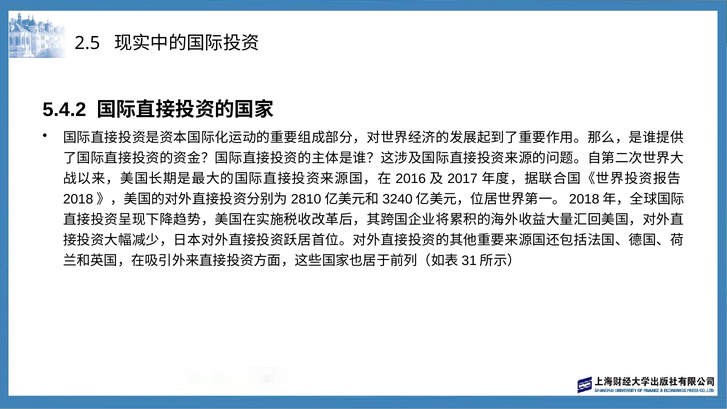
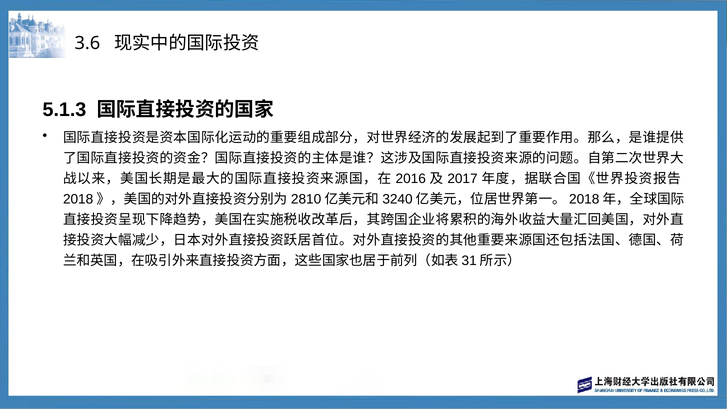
2.5: 2.5 -> 3.6
5.4.2: 5.4.2 -> 5.1.3
